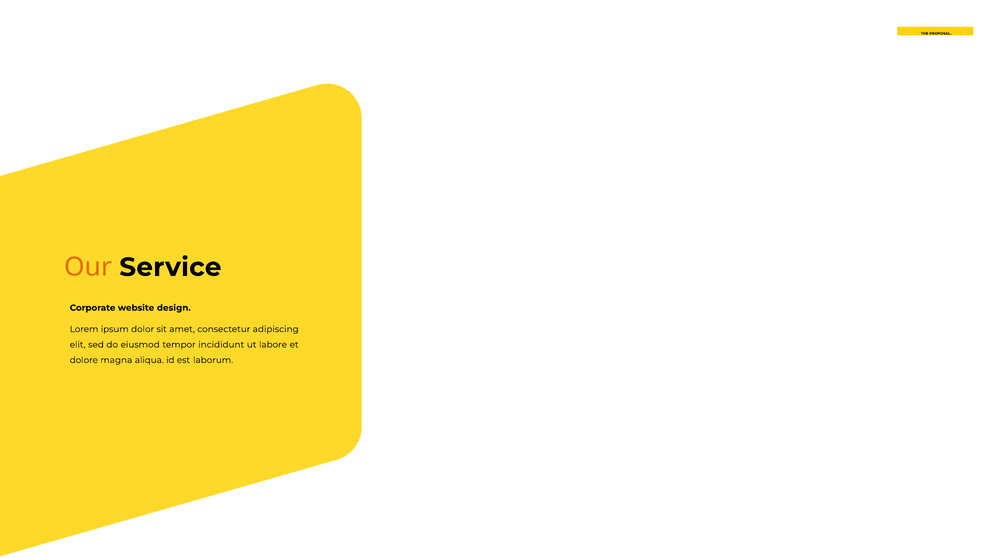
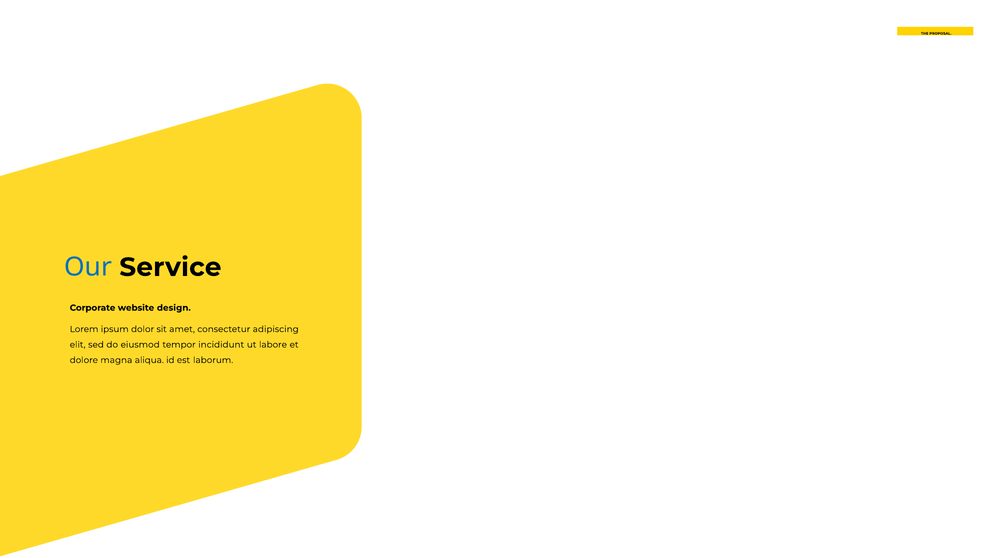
Our colour: orange -> blue
